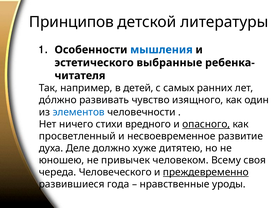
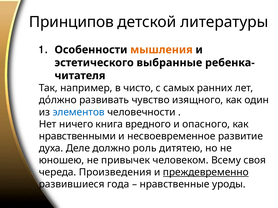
мышления colour: blue -> orange
детей: детей -> чисто
стихи: стихи -> книга
опасного underline: present -> none
просветленный: просветленный -> нравственными
хуже: хуже -> роль
Человеческого: Человеческого -> Произведения
